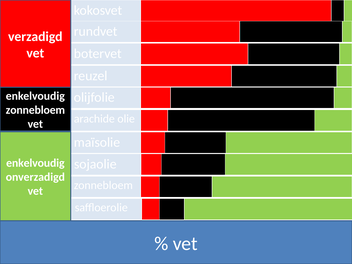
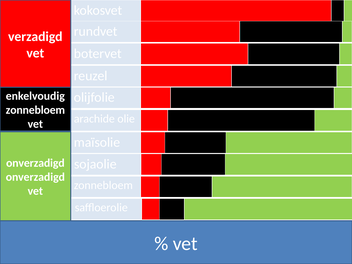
enkelvoudig at (35, 163): enkelvoudig -> onverzadigd
